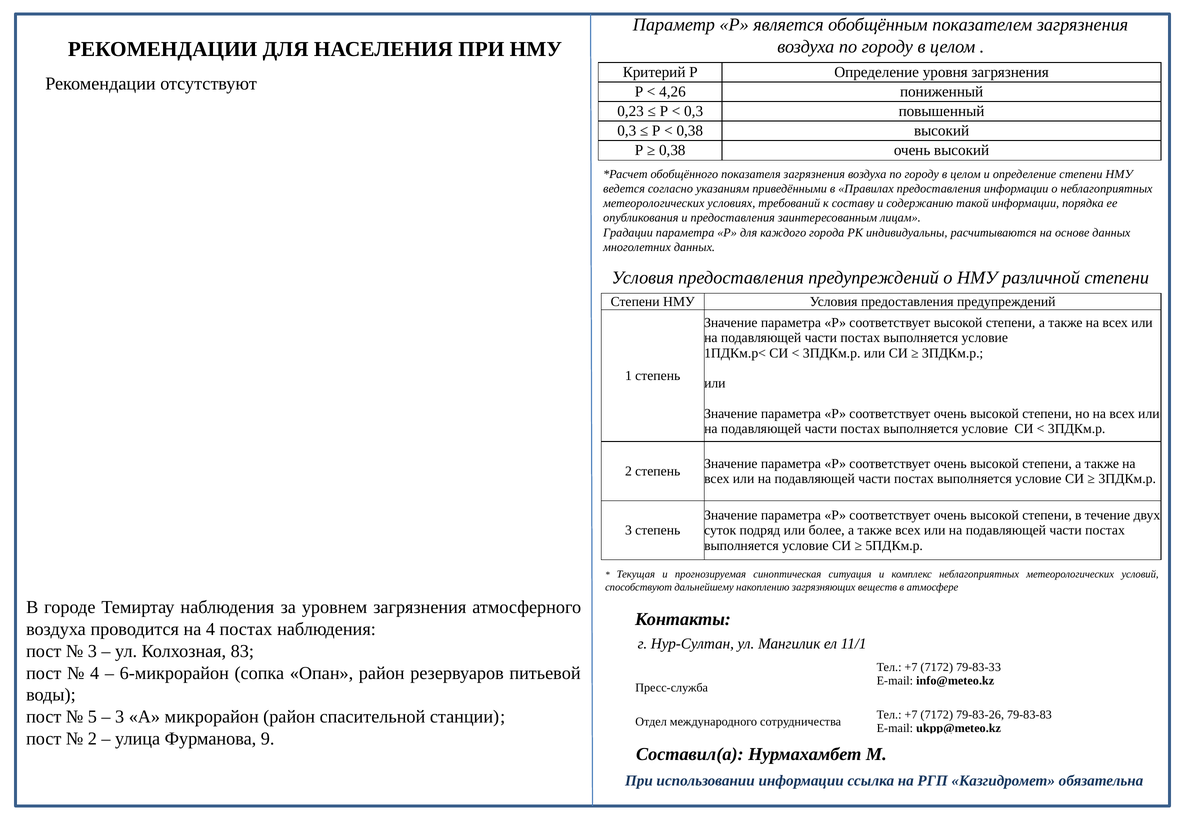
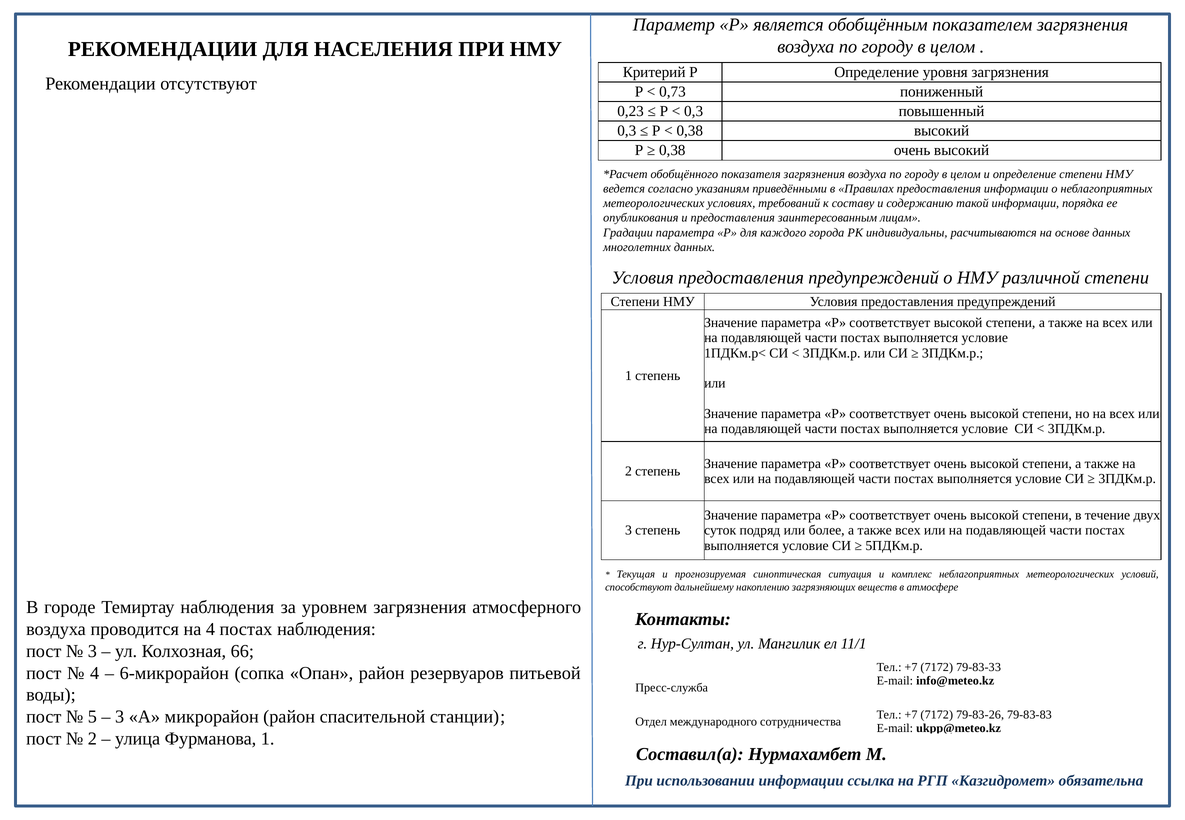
4,26: 4,26 -> 0,73
83: 83 -> 66
Фурманова 9: 9 -> 1
